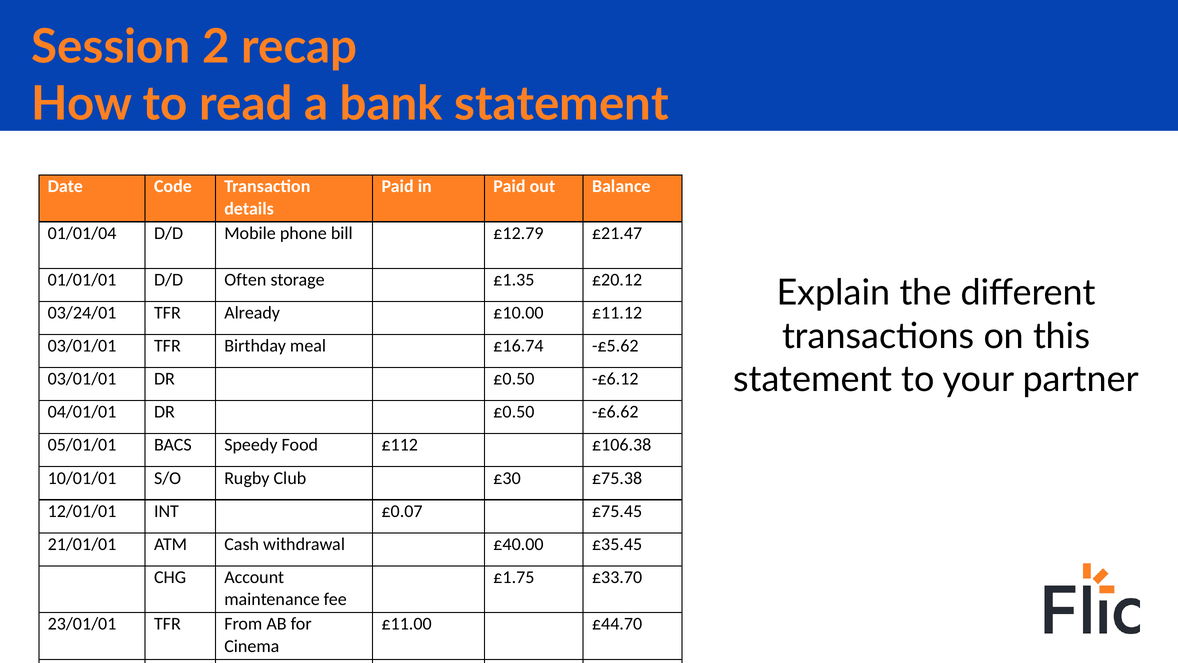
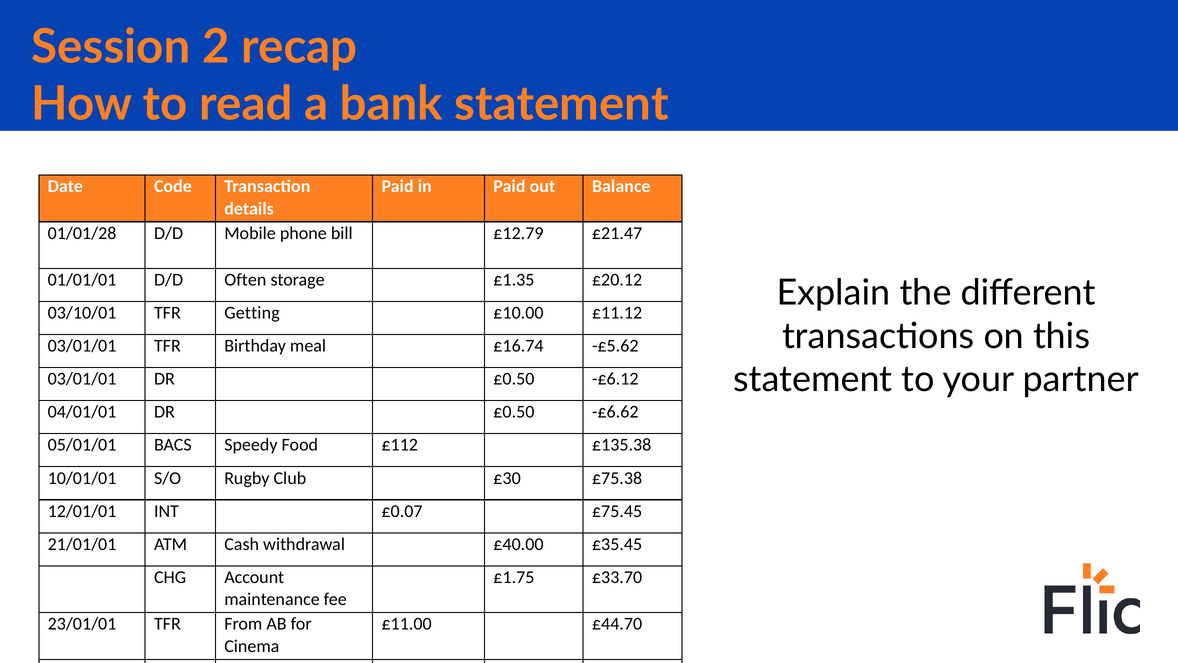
01/01/04: 01/01/04 -> 01/01/28
03/24/01: 03/24/01 -> 03/10/01
Already: Already -> Getting
£106.38: £106.38 -> £135.38
